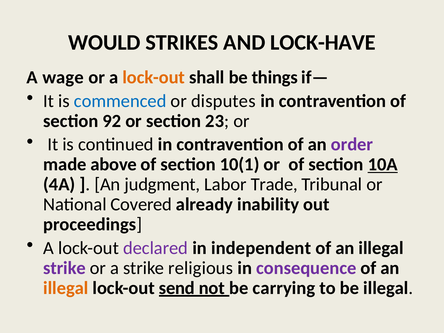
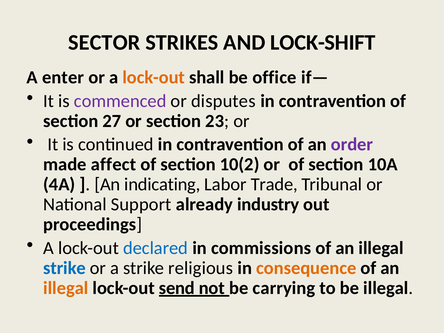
WOULD: WOULD -> SECTOR
LOCK-HAVE: LOCK-HAVE -> LOCK-SHIFT
wage: wage -> enter
things: things -> office
commenced colour: blue -> purple
92: 92 -> 27
above: above -> affect
10(1: 10(1 -> 10(2
10A underline: present -> none
judgment: judgment -> indicating
Covered: Covered -> Support
inability: inability -> industry
declared colour: purple -> blue
independent: independent -> commissions
strike at (65, 268) colour: purple -> blue
consequence colour: purple -> orange
